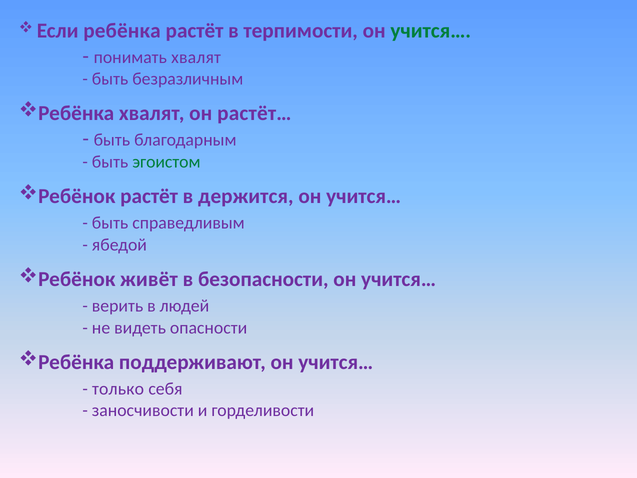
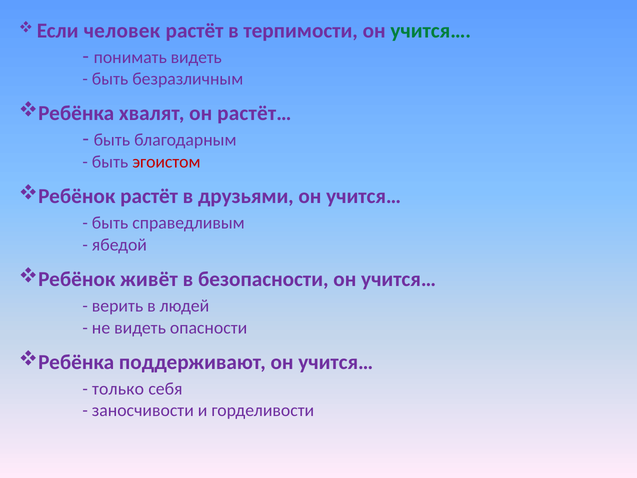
Если ребёнка: ребёнка -> человек
понимать хвалят: хвалят -> видеть
эгоистом colour: green -> red
держится: держится -> друзьями
